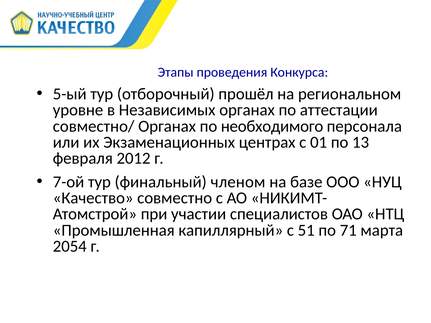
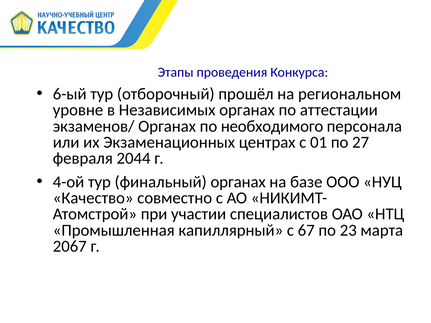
5-ый: 5-ый -> 6-ый
совместно/: совместно/ -> экзаменов/
13: 13 -> 27
2012: 2012 -> 2044
7-ой: 7-ой -> 4-ой
финальный членом: членом -> органах
51: 51 -> 67
71: 71 -> 23
2054: 2054 -> 2067
